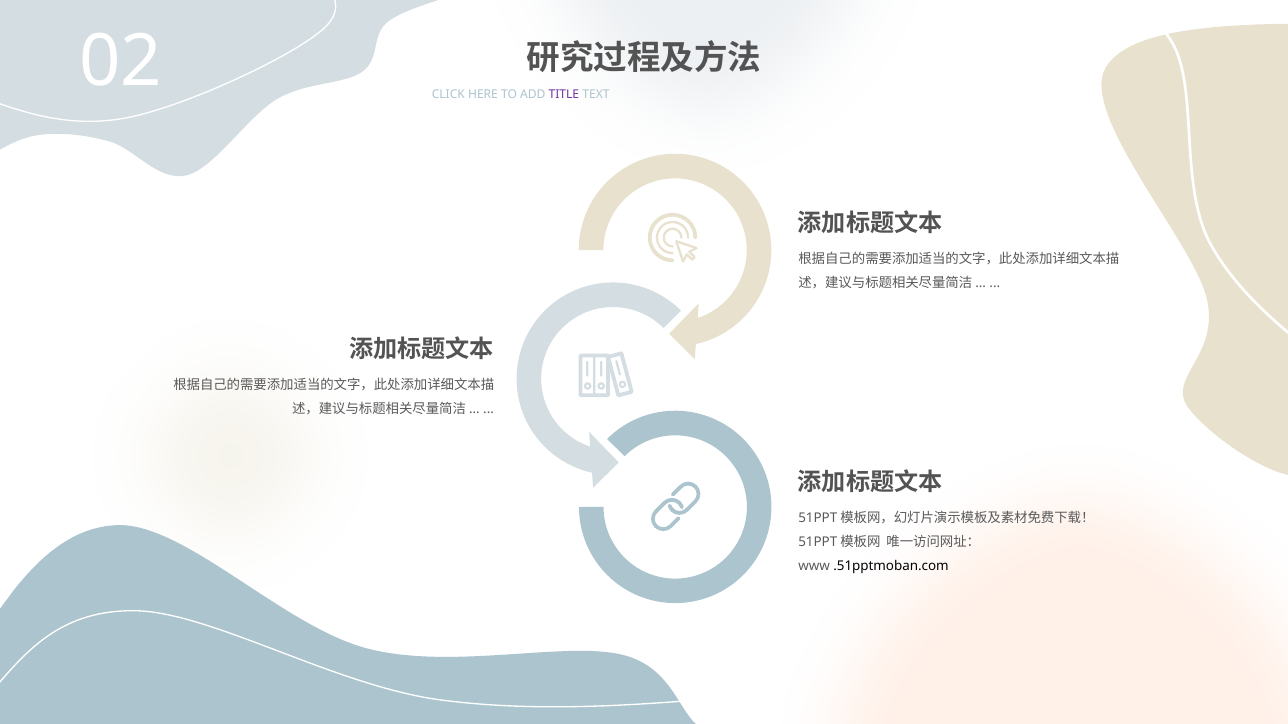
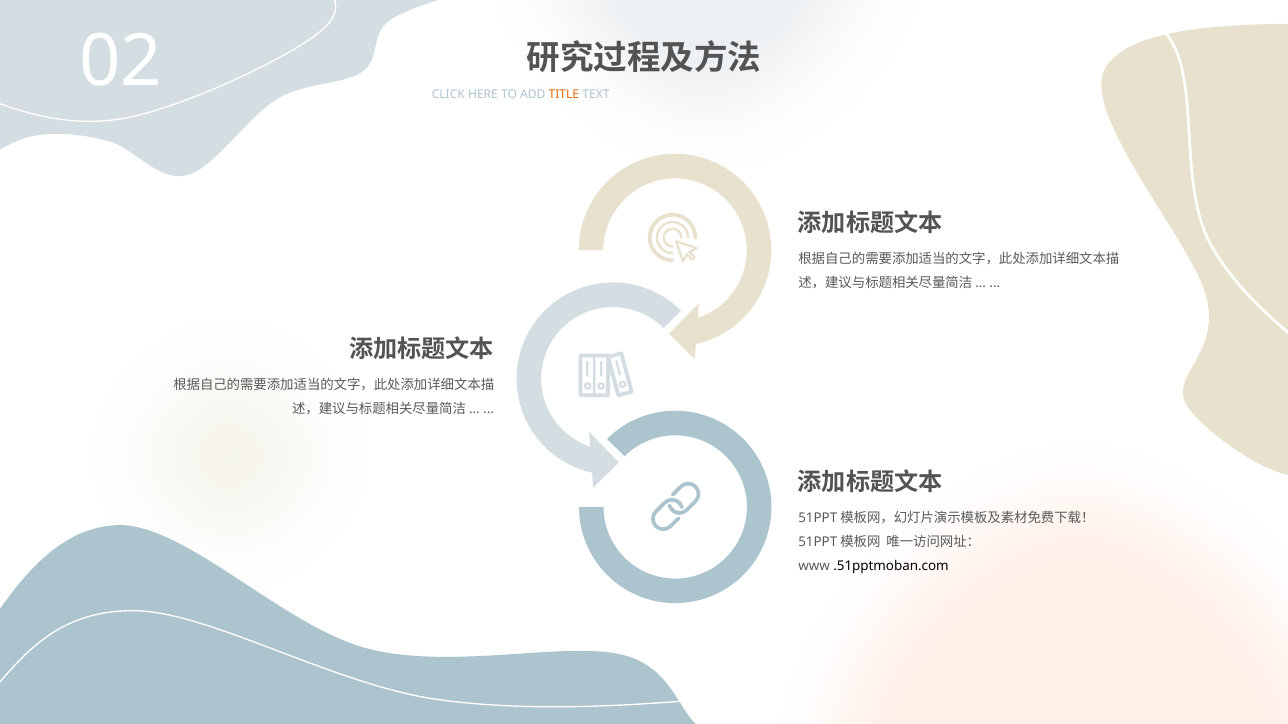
TITLE colour: purple -> orange
